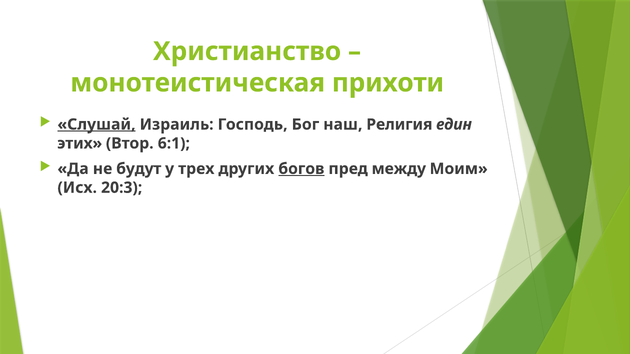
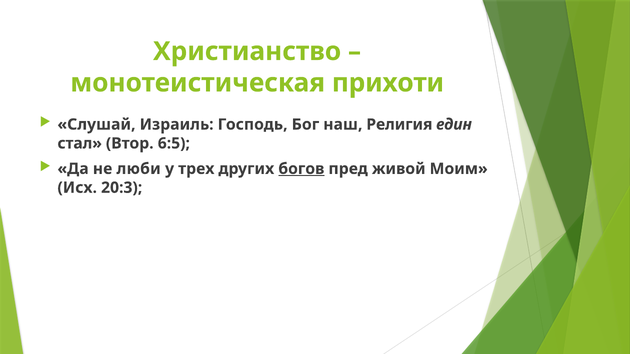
Слушай underline: present -> none
этих: этих -> стал
6:1: 6:1 -> 6:5
будут: будут -> люби
между: между -> живой
